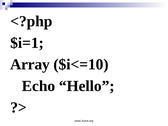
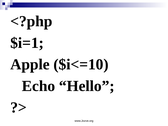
Array: Array -> Apple
